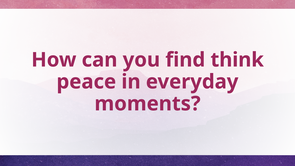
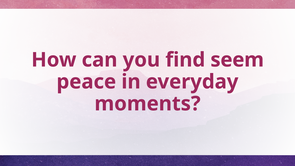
think: think -> seem
